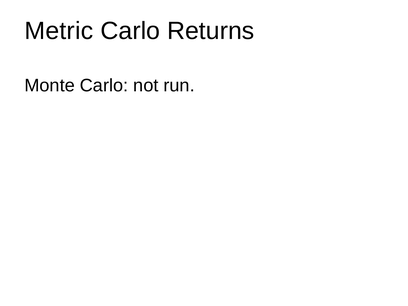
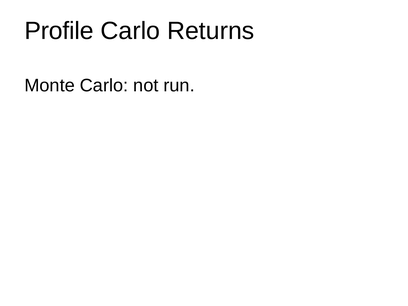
Metric: Metric -> Profile
